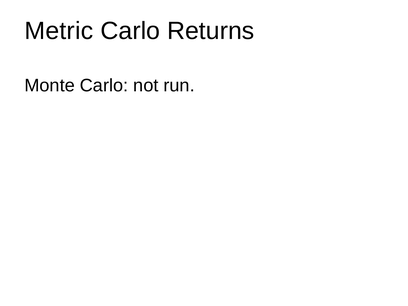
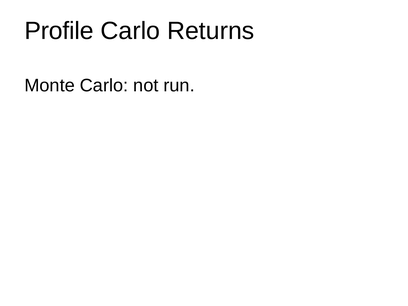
Metric: Metric -> Profile
